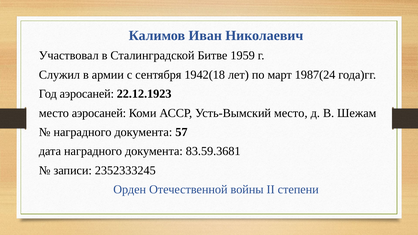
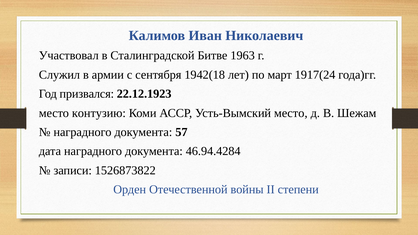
1959: 1959 -> 1963
1987(24: 1987(24 -> 1917(24
Год аэросаней: аэросаней -> призвался
место аэросаней: аэросаней -> контузию
83.59.3681: 83.59.3681 -> 46.94.4284
2352333245: 2352333245 -> 1526873822
